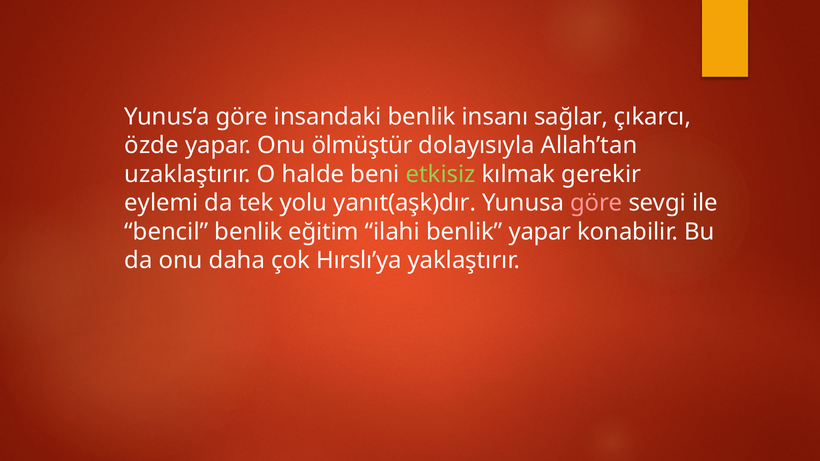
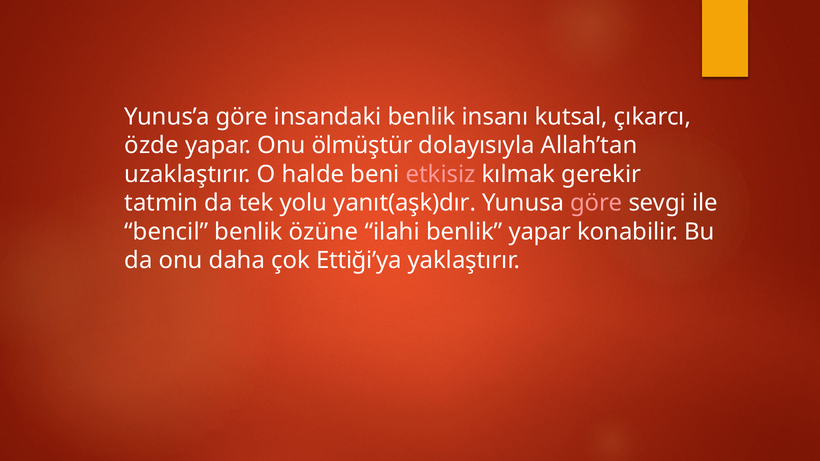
sağlar: sağlar -> kutsal
etkisiz colour: light green -> pink
eylemi: eylemi -> tatmin
eğitim: eğitim -> özüne
Hırslı’ya: Hırslı’ya -> Ettiği’ya
